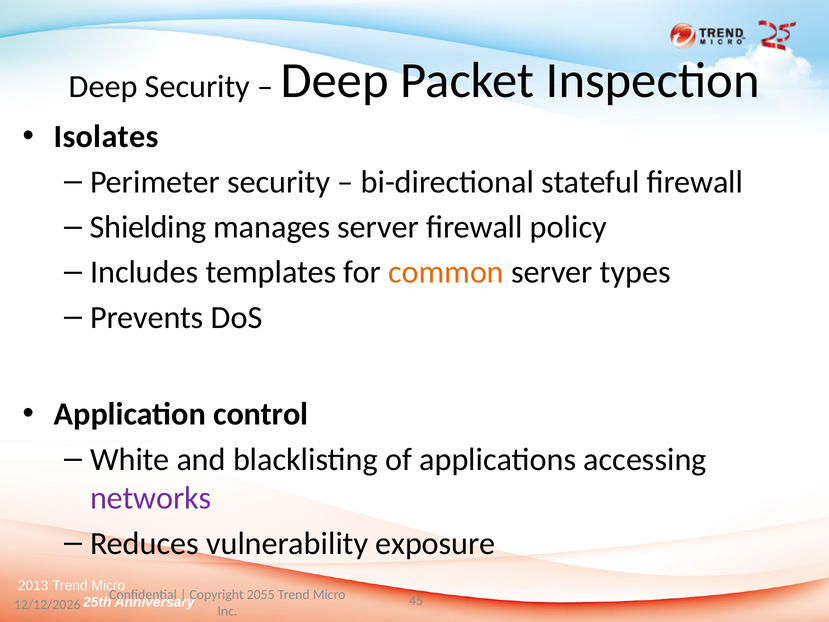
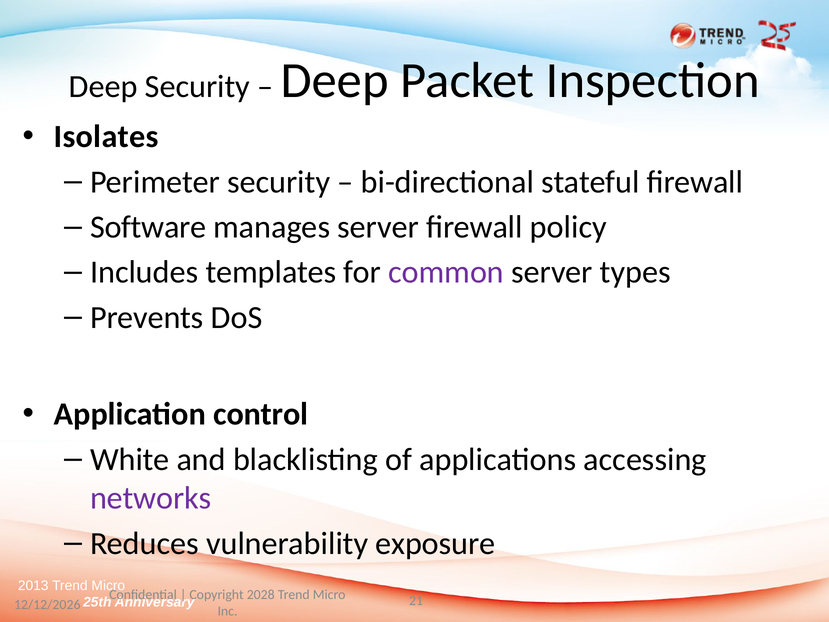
Shielding: Shielding -> Software
common colour: orange -> purple
2055: 2055 -> 2028
45: 45 -> 21
